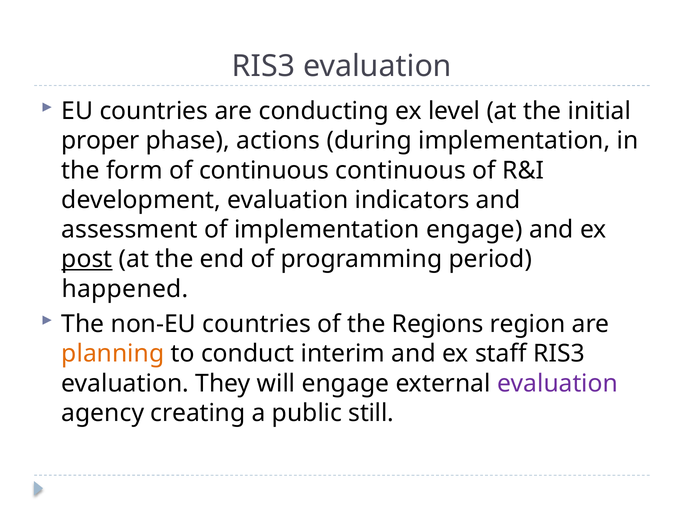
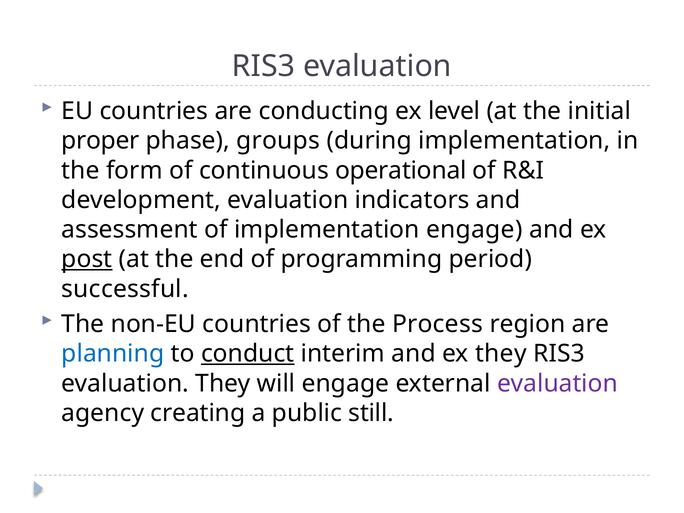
actions: actions -> groups
continuous continuous: continuous -> operational
happened: happened -> successful
Regions: Regions -> Process
planning colour: orange -> blue
conduct underline: none -> present
ex staff: staff -> they
